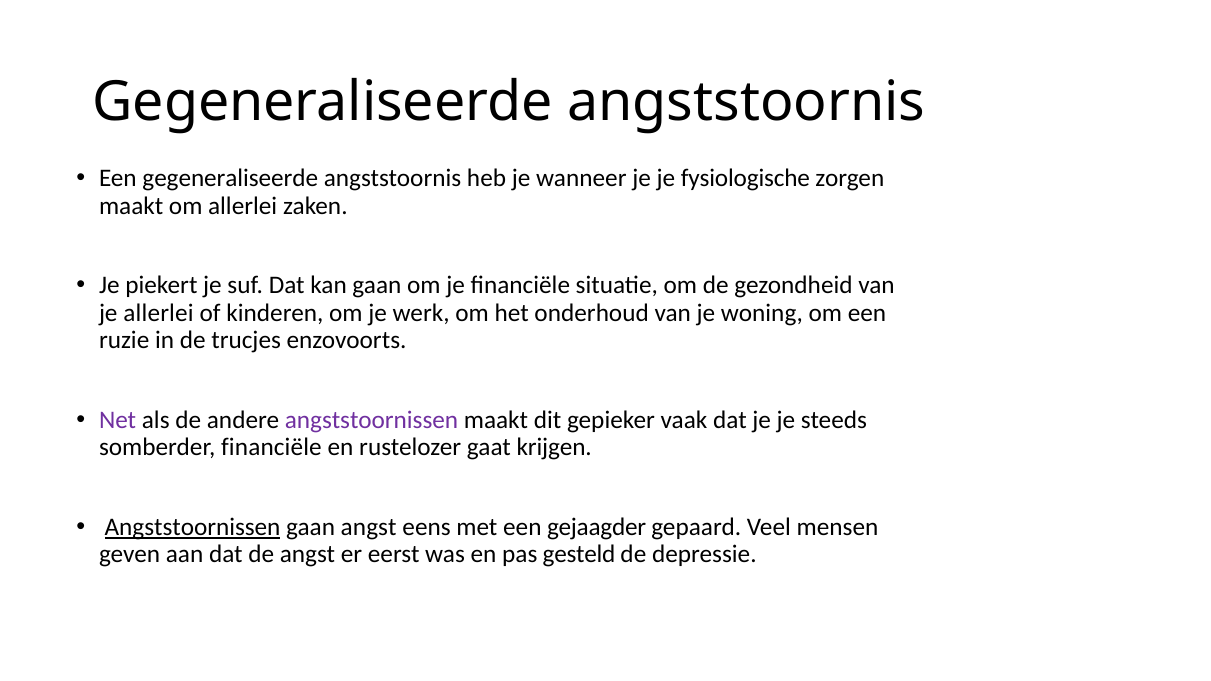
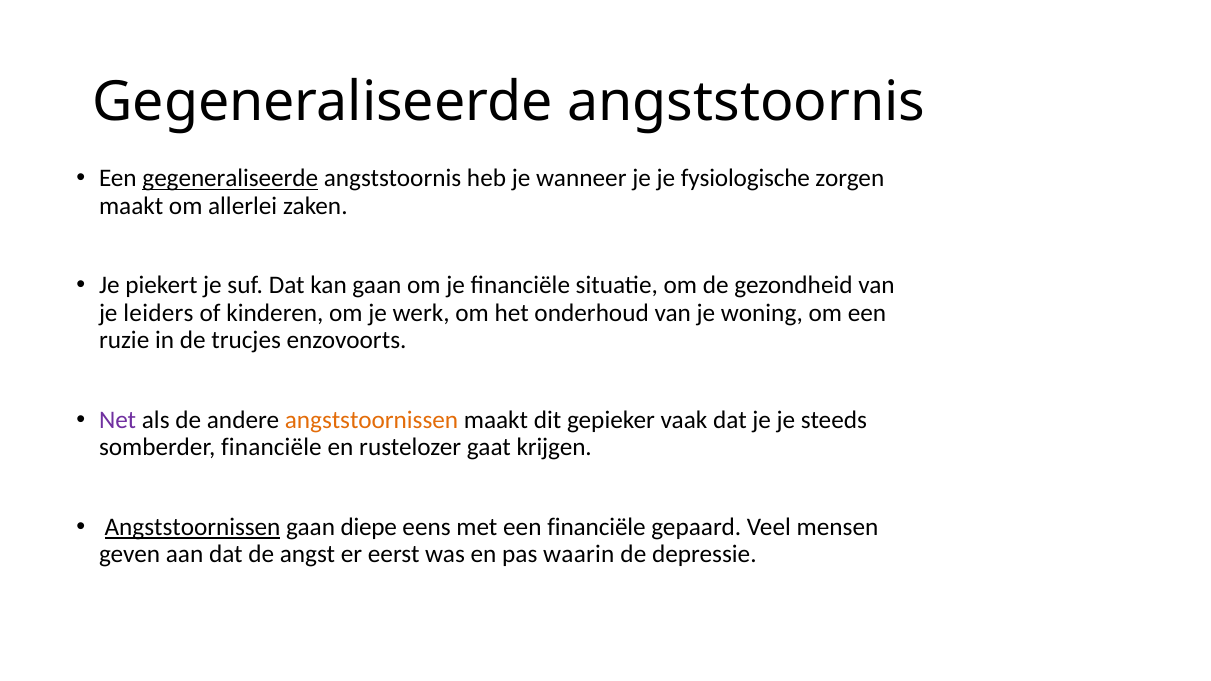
gegeneraliseerde at (230, 179) underline: none -> present
je allerlei: allerlei -> leiders
angststoornissen at (372, 420) colour: purple -> orange
gaan angst: angst -> diepe
een gejaagder: gejaagder -> financiële
gesteld: gesteld -> waarin
